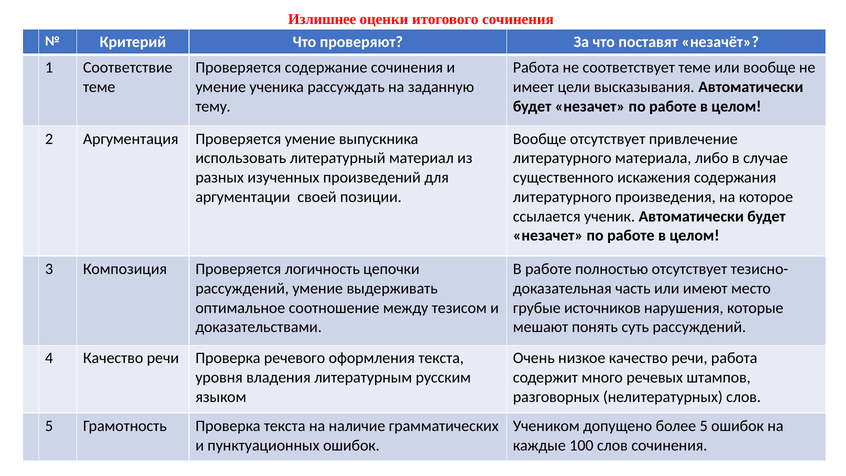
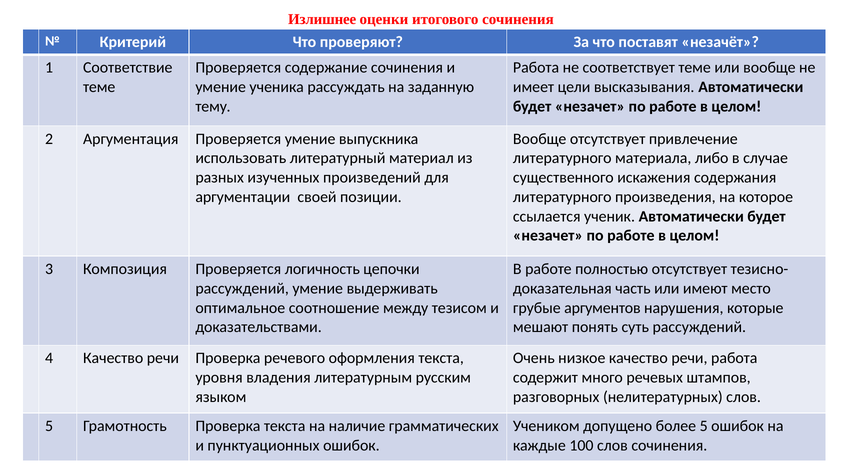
источников: источников -> аргументов
